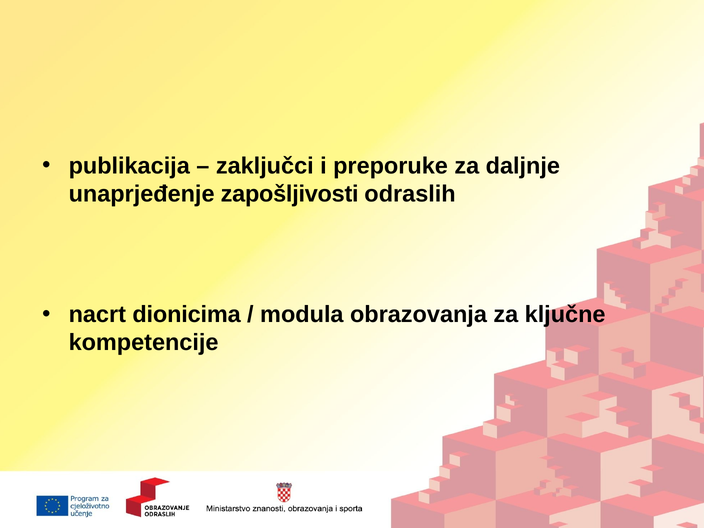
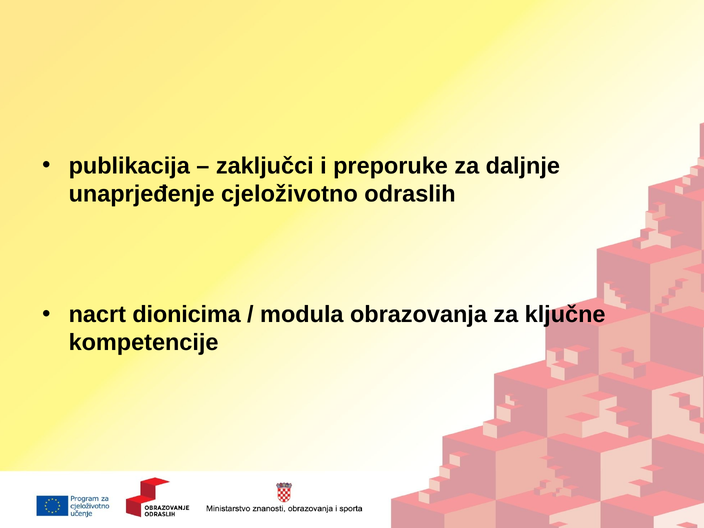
zapošljivosti: zapošljivosti -> cjeloživotno
